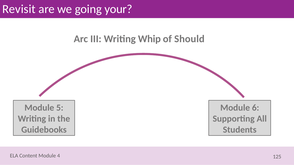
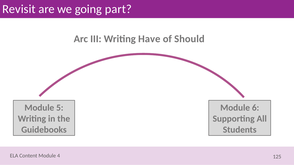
your: your -> part
Whip: Whip -> Have
